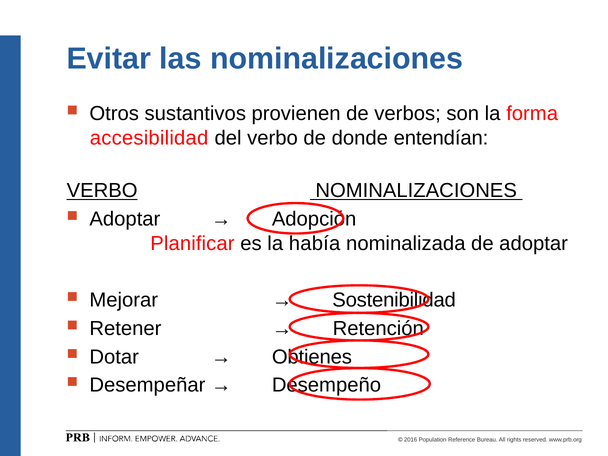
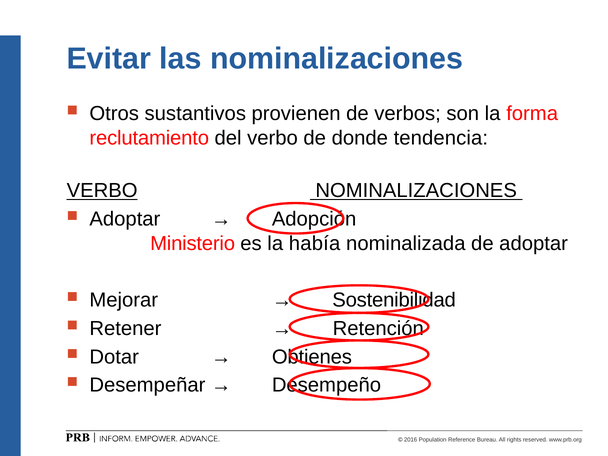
accesibilidad: accesibilidad -> reclutamiento
entendían: entendían -> tendencia
Planificar: Planificar -> Ministerio
